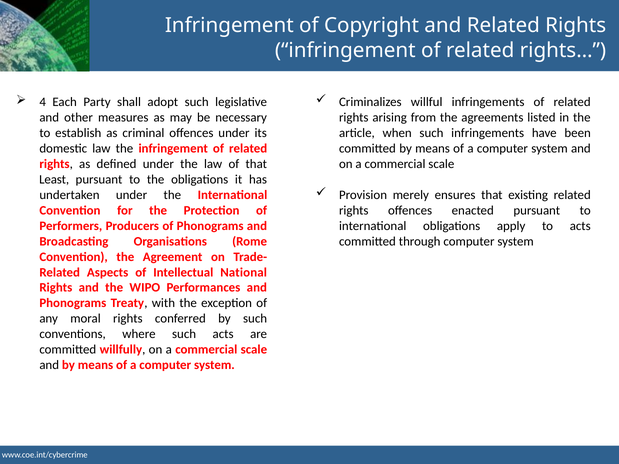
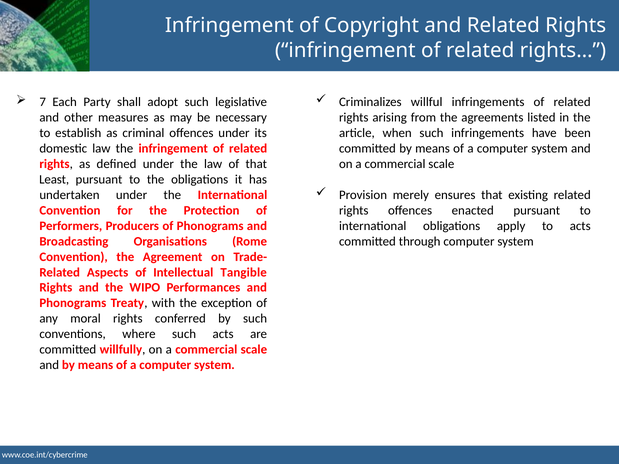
4: 4 -> 7
National: National -> Tangible
